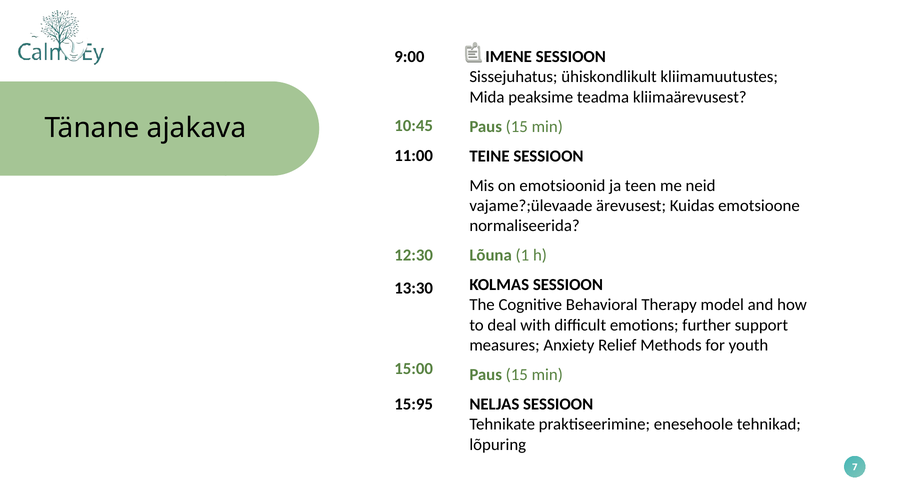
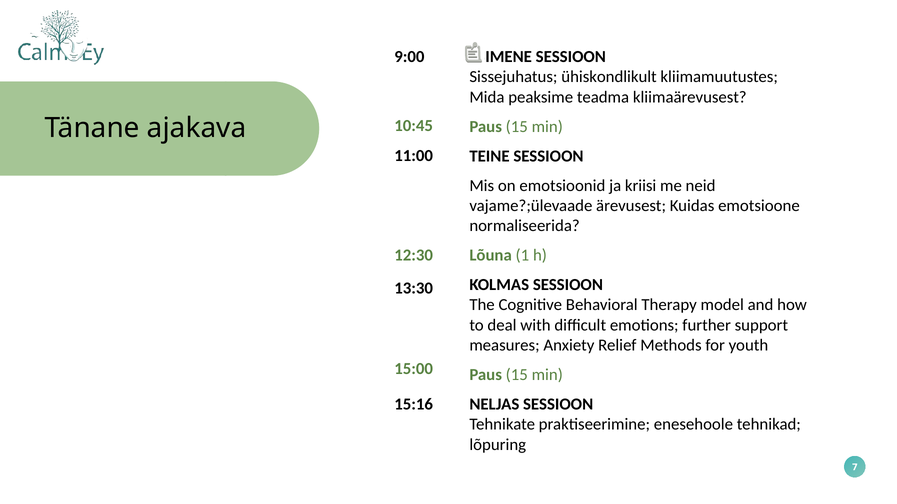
teen: teen -> kriisi
15:95: 15:95 -> 15:16
